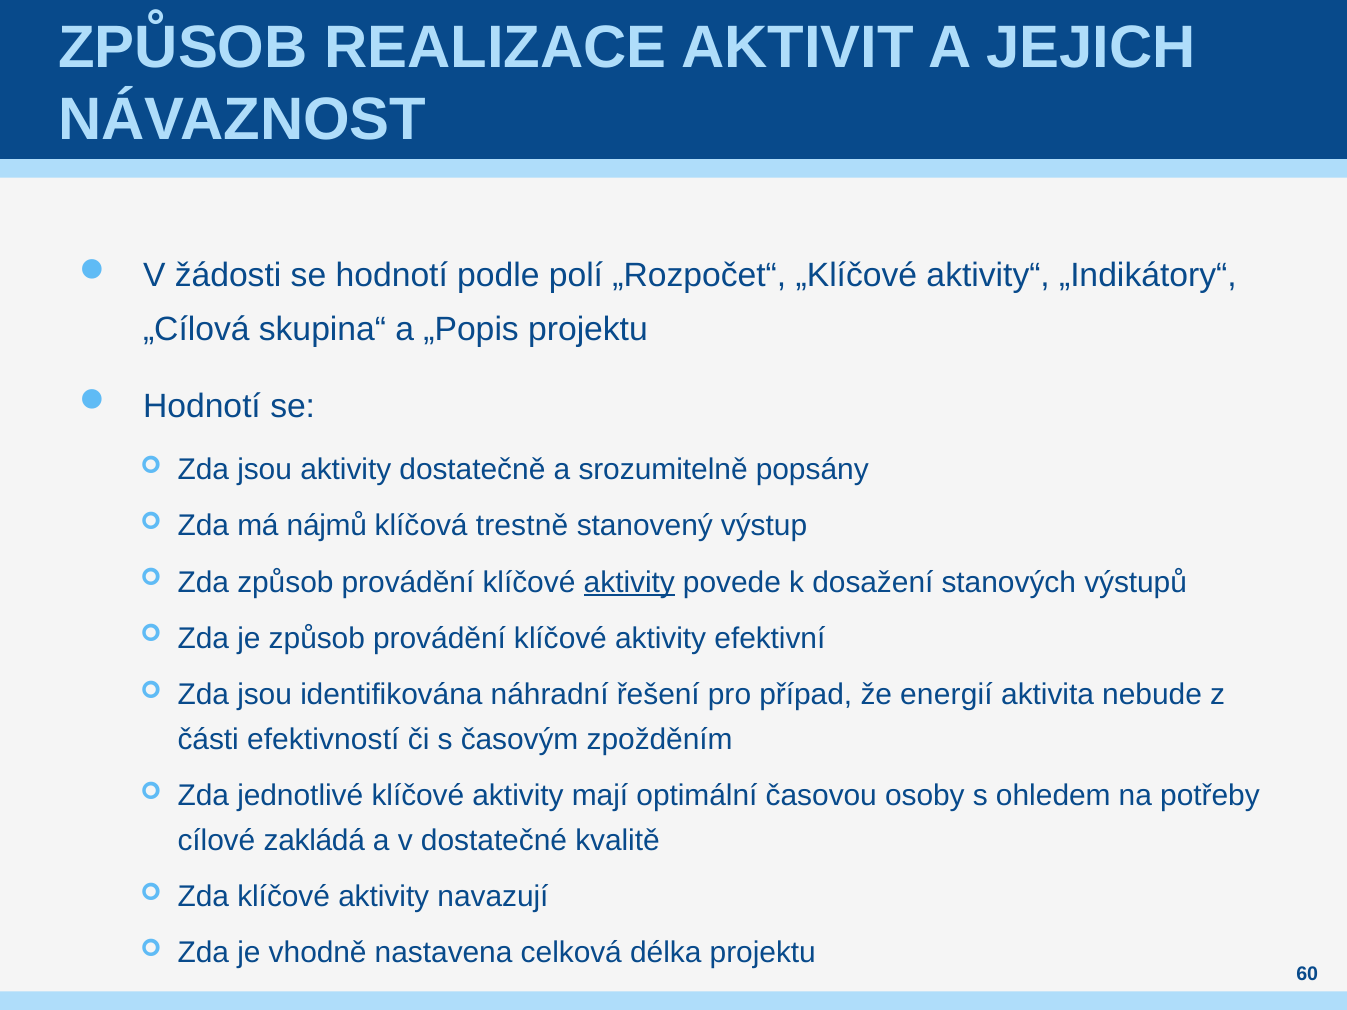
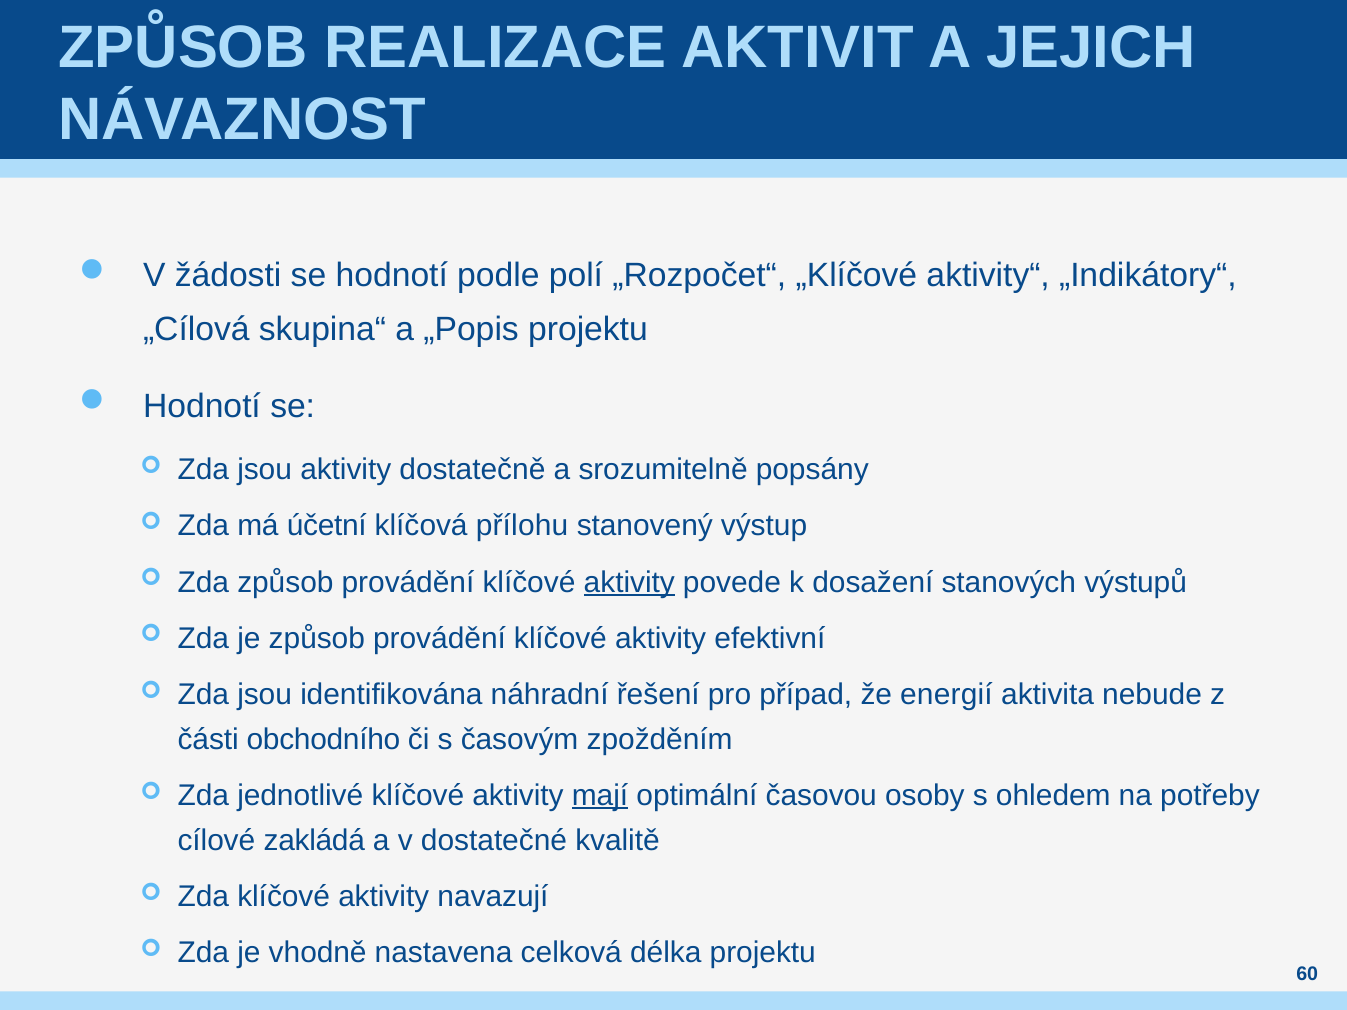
nájmů: nájmů -> účetní
trestně: trestně -> přílohu
efektivností: efektivností -> obchodního
mají underline: none -> present
